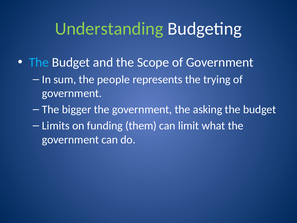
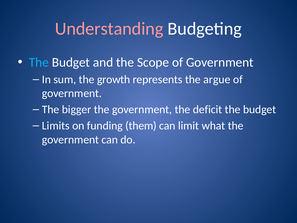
Understanding colour: light green -> pink
people: people -> growth
trying: trying -> argue
asking: asking -> deficit
